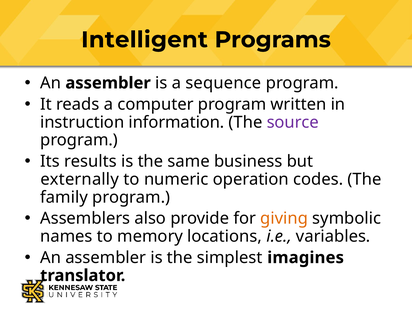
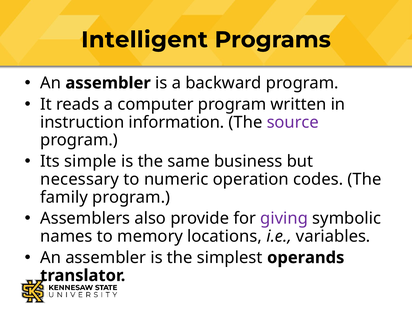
sequence: sequence -> backward
results: results -> simple
externally: externally -> necessary
giving colour: orange -> purple
imagines: imagines -> operands
